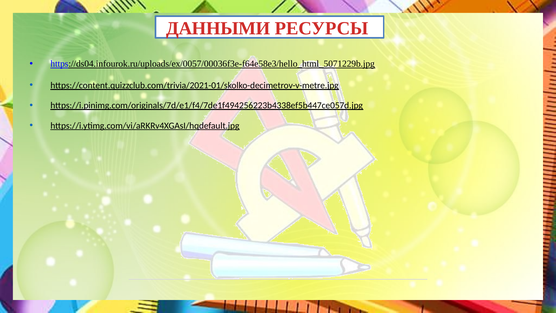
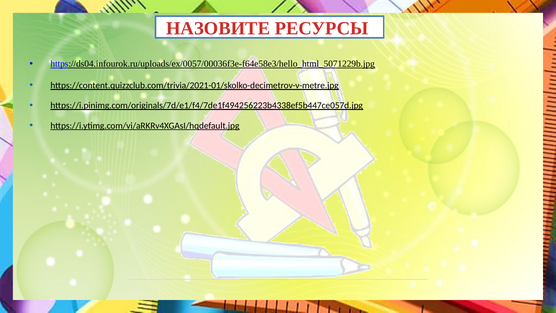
ДАННЫМИ: ДАННЫМИ -> НАЗОВИТЕ
